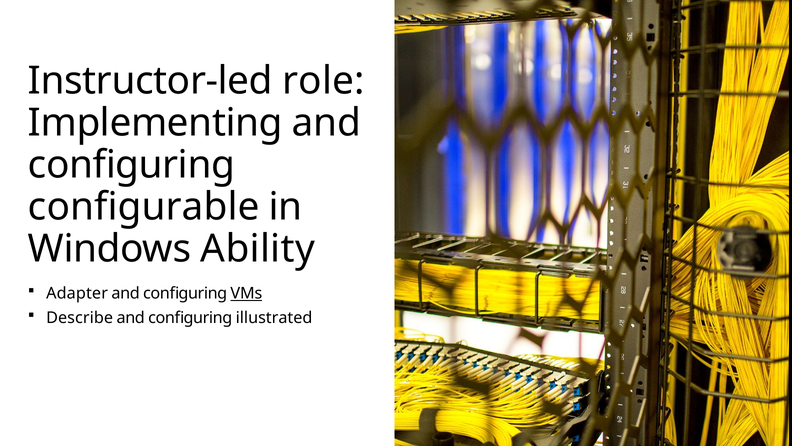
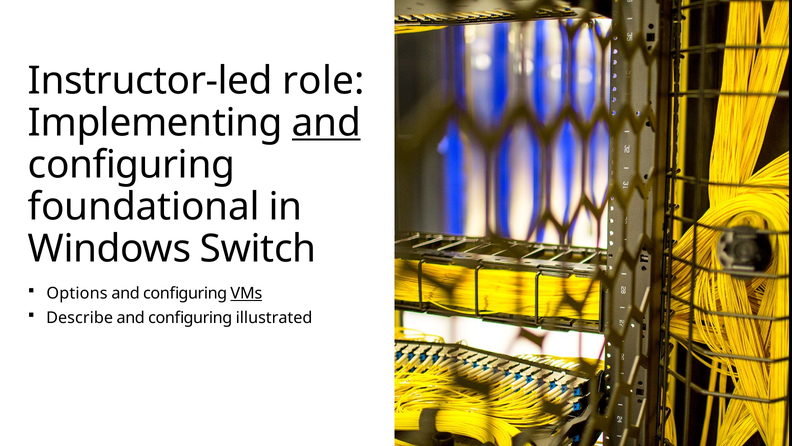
and at (326, 123) underline: none -> present
configurable: configurable -> foundational
Ability: Ability -> Switch
Adapter: Adapter -> Options
